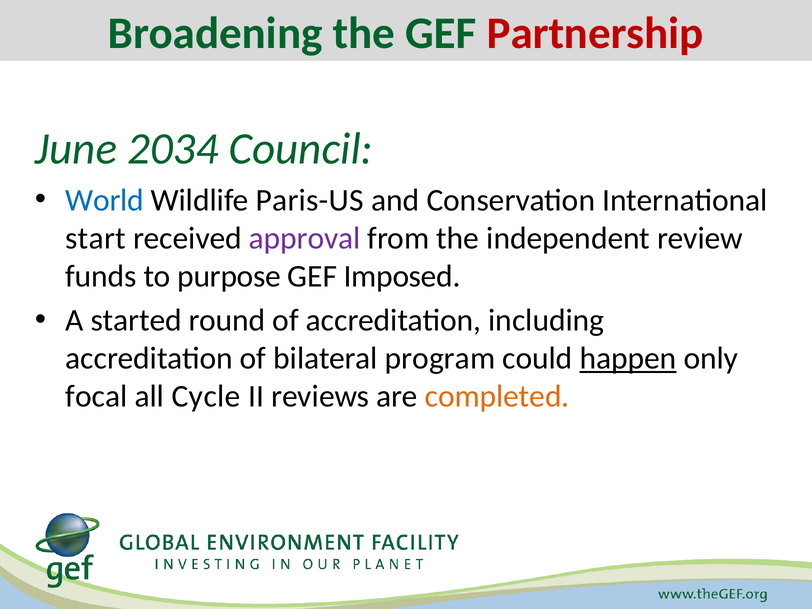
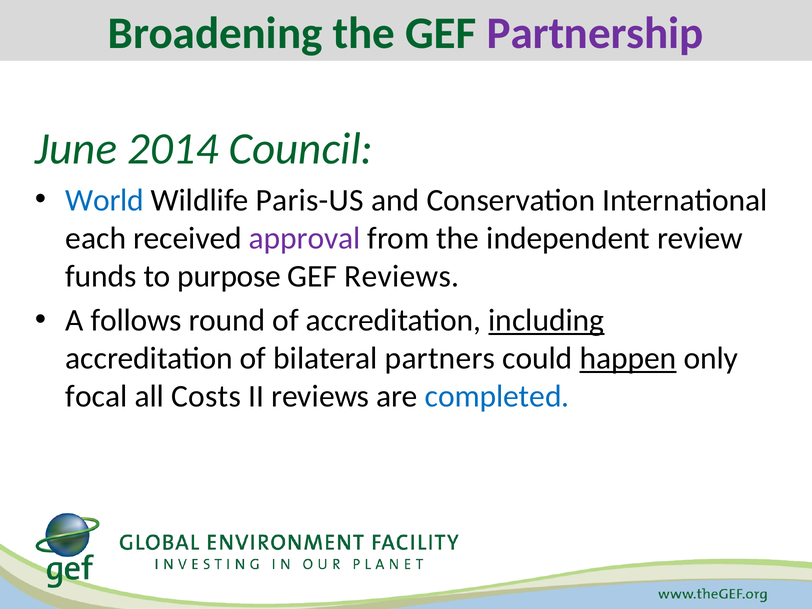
Partnership colour: red -> purple
2034: 2034 -> 2014
start: start -> each
GEF Imposed: Imposed -> Reviews
started: started -> follows
including underline: none -> present
program: program -> partners
Cycle: Cycle -> Costs
completed colour: orange -> blue
